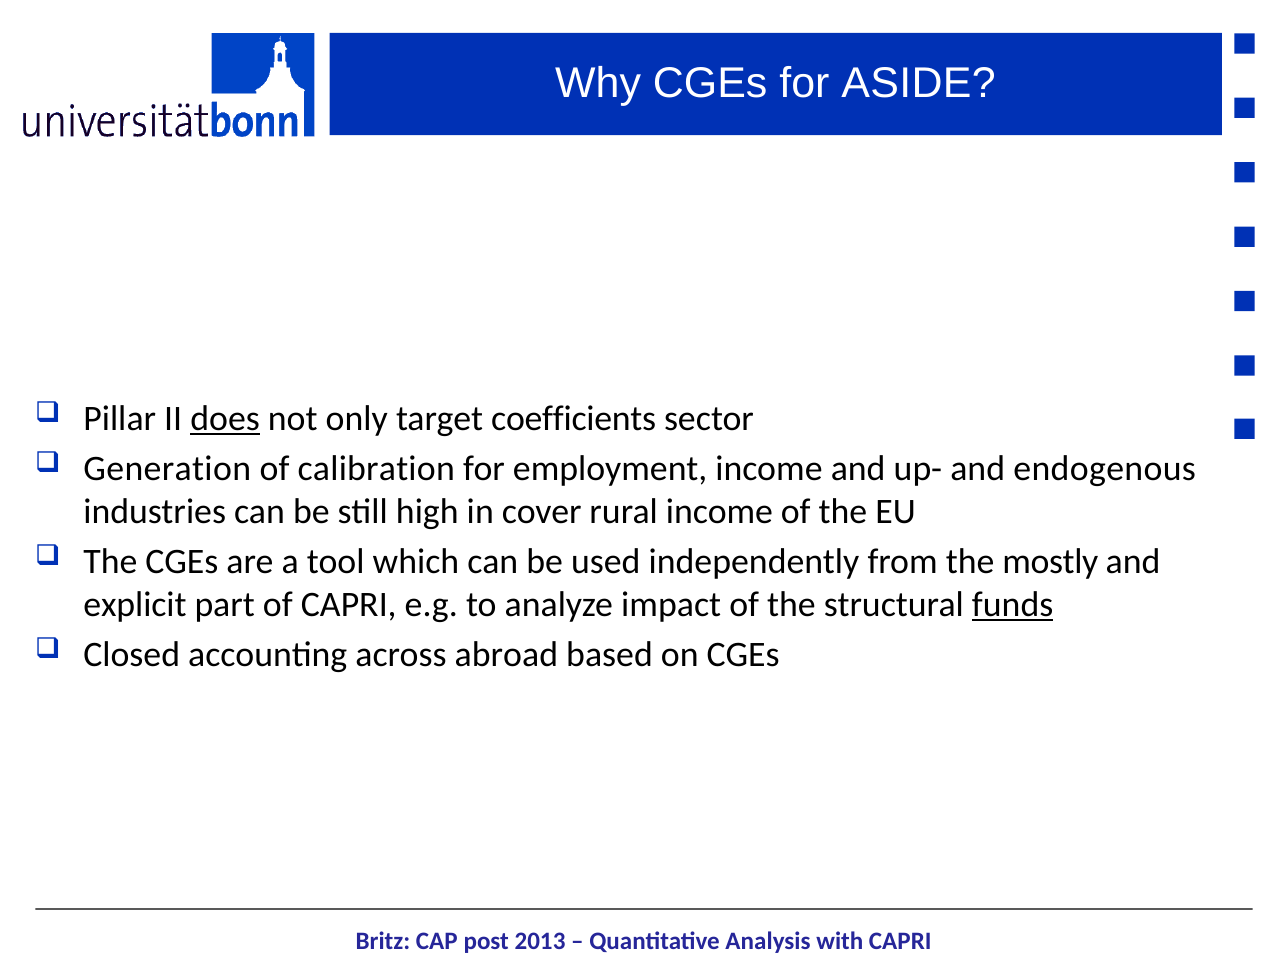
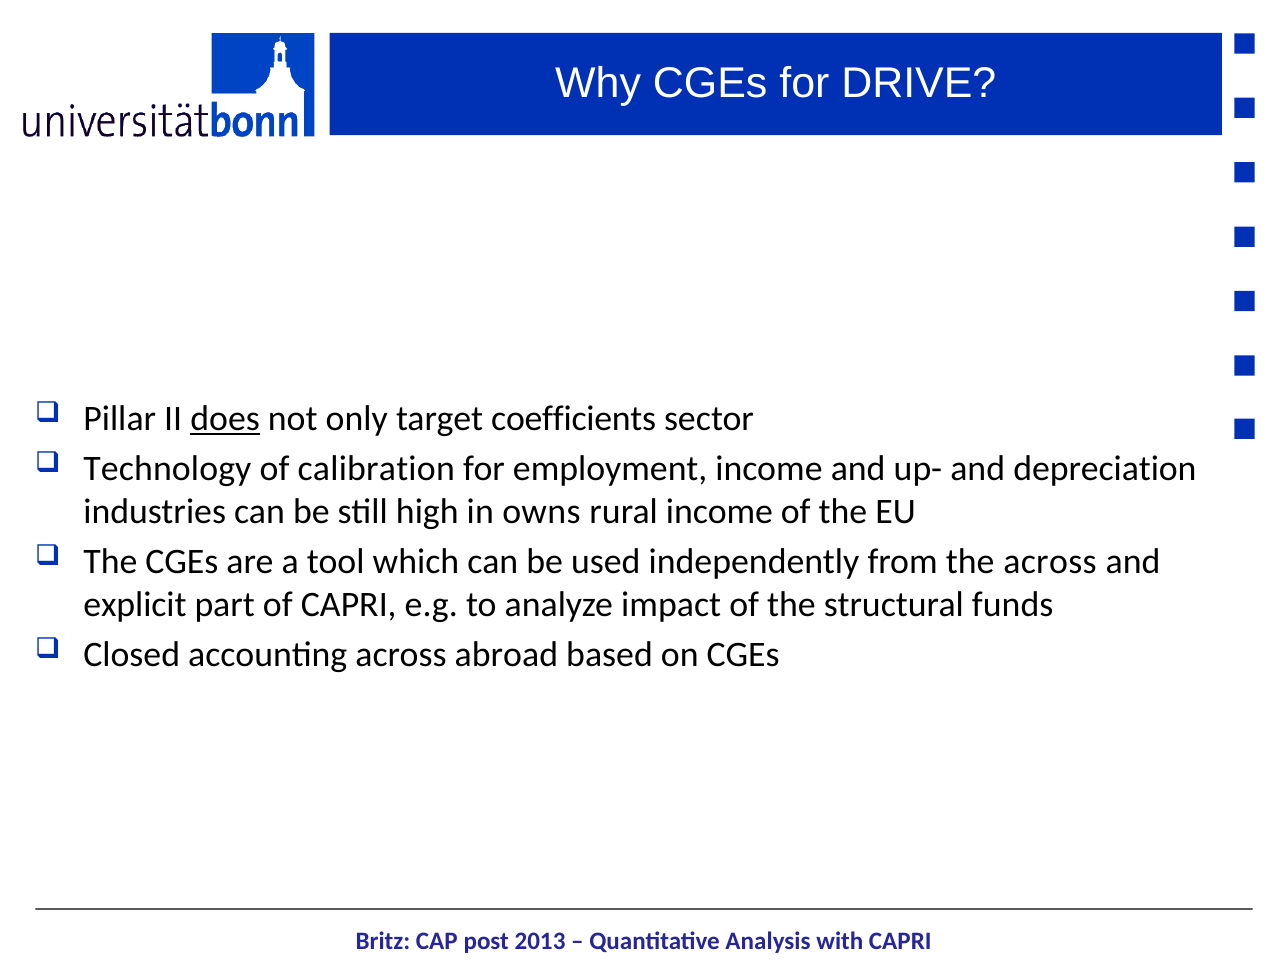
ASIDE: ASIDE -> DRIVE
Generation: Generation -> Technology
endogenous: endogenous -> depreciation
cover: cover -> owns
the mostly: mostly -> across
funds underline: present -> none
